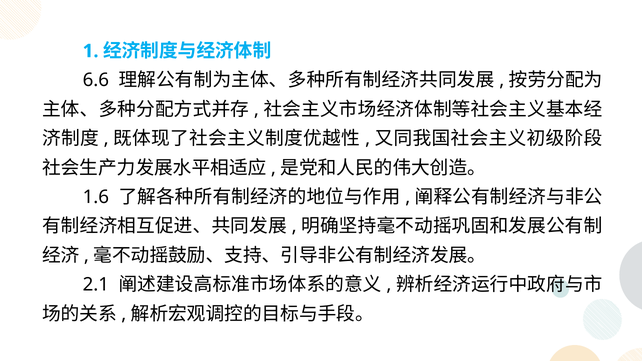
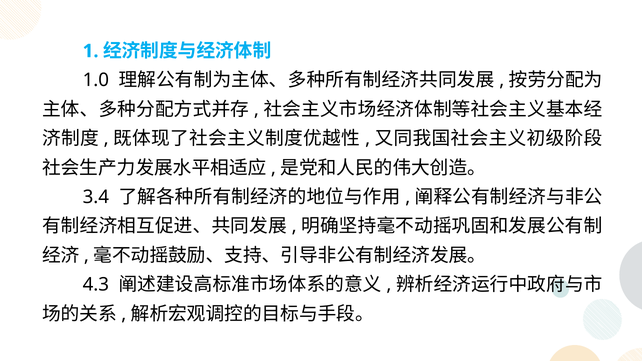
6.6: 6.6 -> 1.0
1.6: 1.6 -> 3.4
2.1: 2.1 -> 4.3
